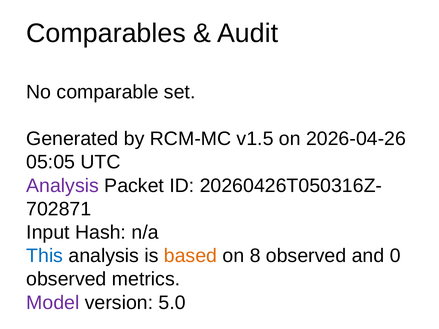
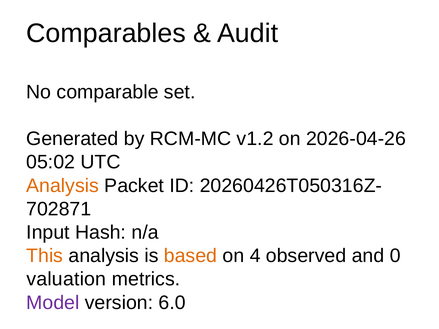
v1.5: v1.5 -> v1.2
05:05: 05:05 -> 05:02
Analysis at (63, 186) colour: purple -> orange
This colour: blue -> orange
8: 8 -> 4
observed at (66, 279): observed -> valuation
5.0: 5.0 -> 6.0
